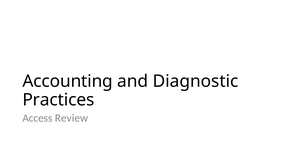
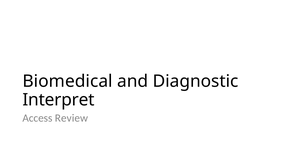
Accounting: Accounting -> Biomedical
Practices: Practices -> Interpret
